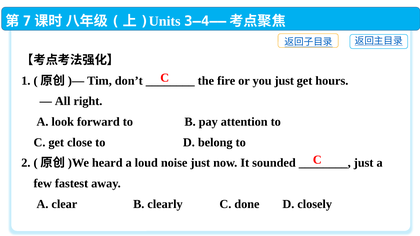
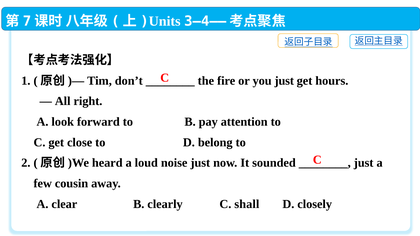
fastest: fastest -> cousin
done: done -> shall
